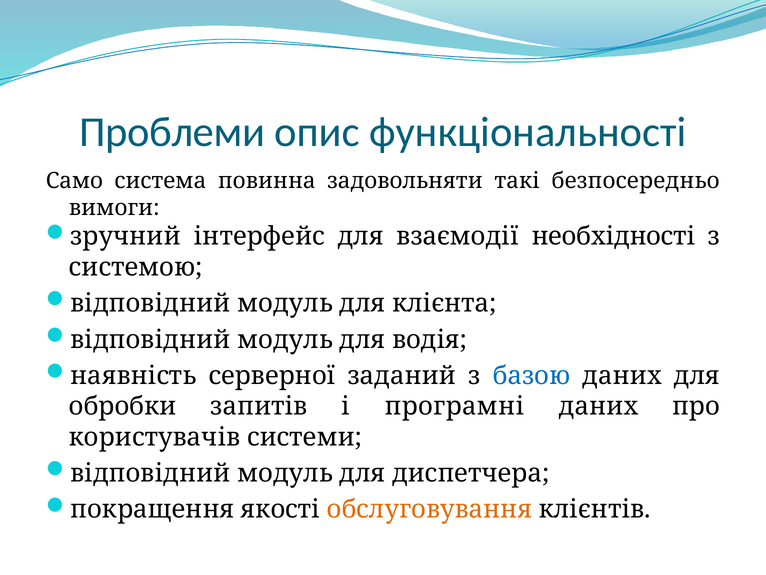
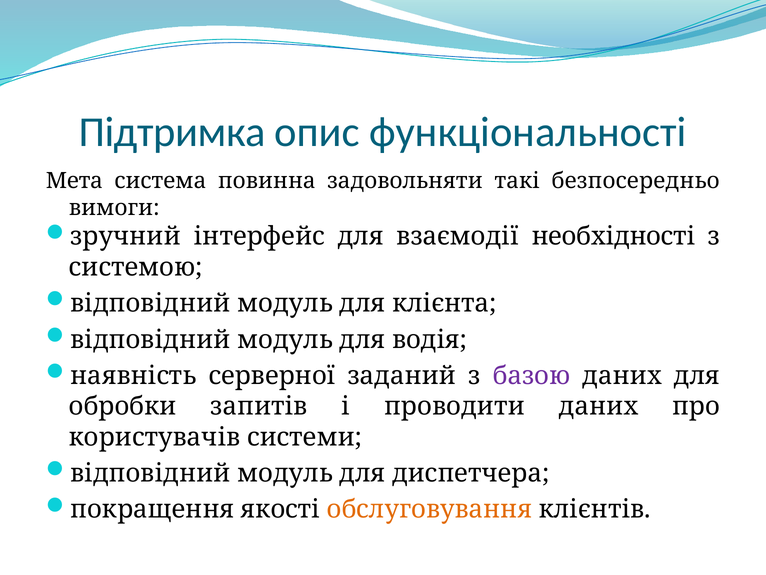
Проблеми: Проблеми -> Підтримка
Само: Само -> Мета
базою colour: blue -> purple
програмні: програмні -> проводити
